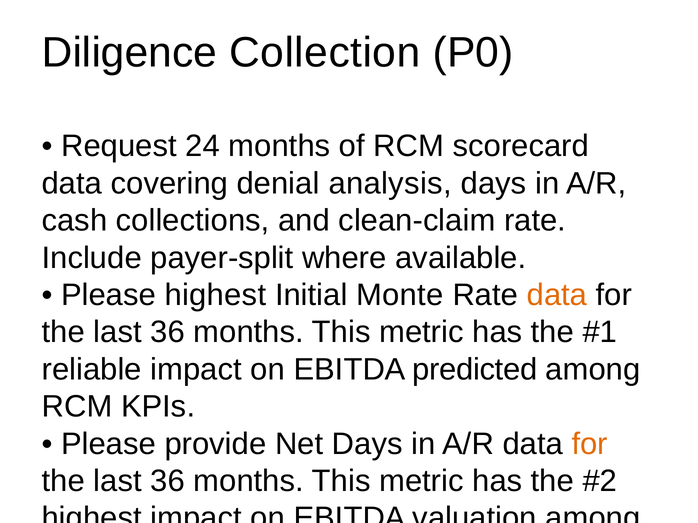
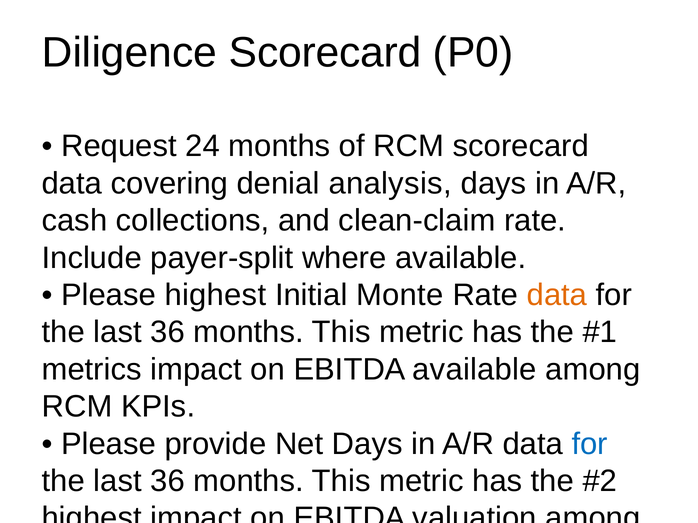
Diligence Collection: Collection -> Scorecard
reliable: reliable -> metrics
EBITDA predicted: predicted -> available
for at (590, 444) colour: orange -> blue
